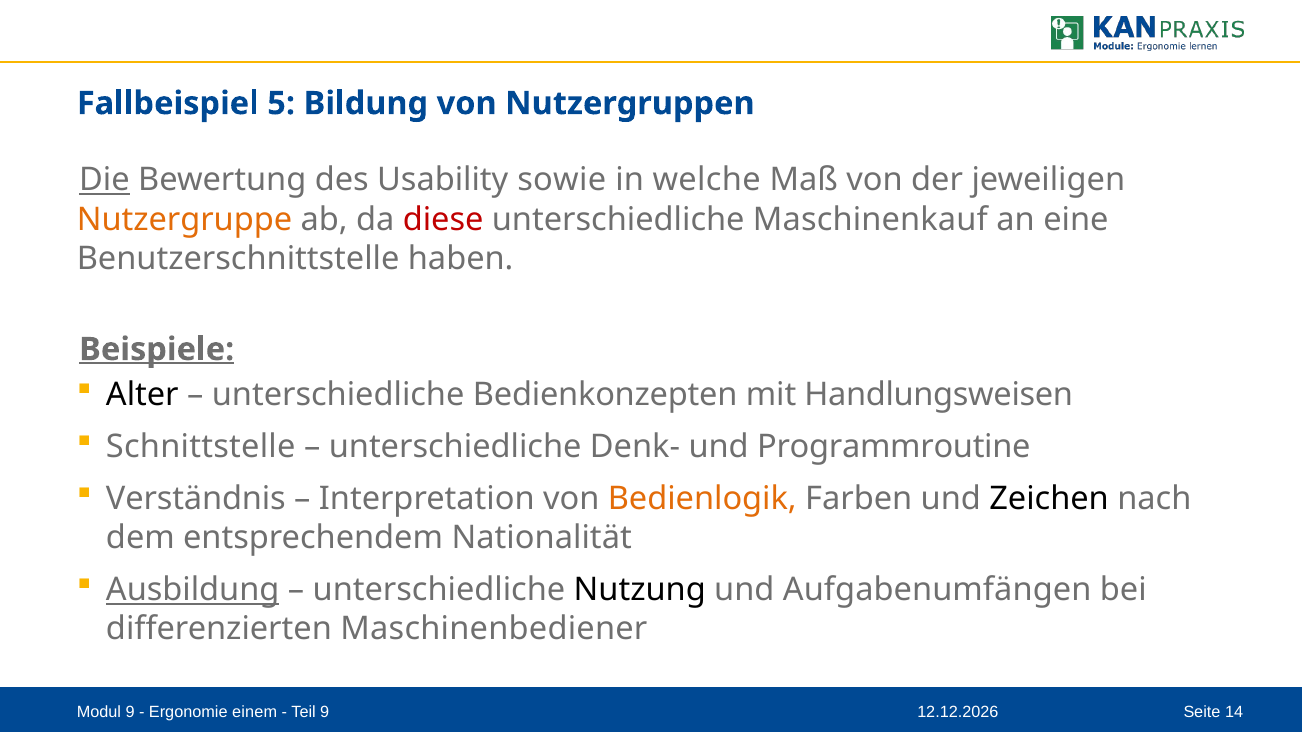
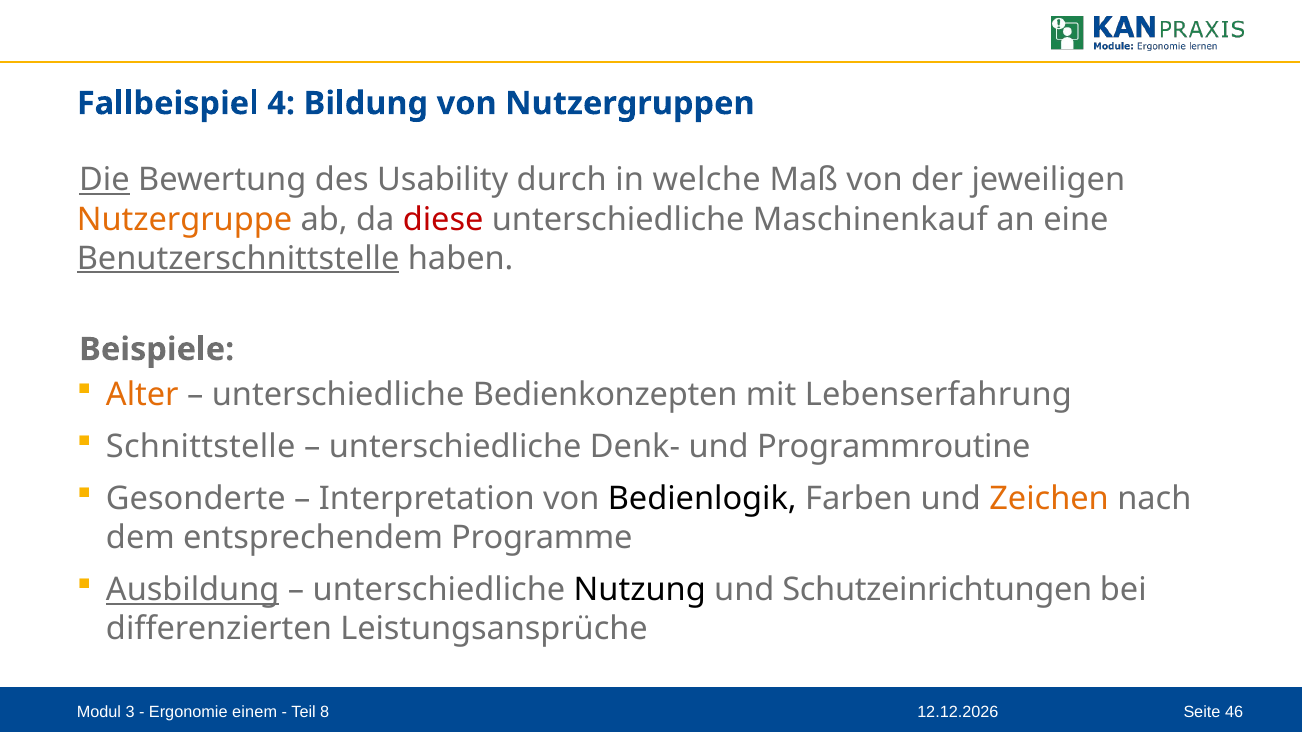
5: 5 -> 4
sowie: sowie -> durch
Benutzerschnittstelle underline: none -> present
Beispiele underline: present -> none
Alter colour: black -> orange
Handlungsweisen: Handlungsweisen -> Lebenserfahrung
Verständnis: Verständnis -> Gesonderte
Bedienlogik colour: orange -> black
Zeichen colour: black -> orange
Nationalität: Nationalität -> Programme
Aufgabenumfängen: Aufgabenumfängen -> Schutzeinrichtungen
Maschinenbediener: Maschinenbediener -> Leistungsansprüche
Modul 9: 9 -> 3
Teil 9: 9 -> 8
14: 14 -> 46
